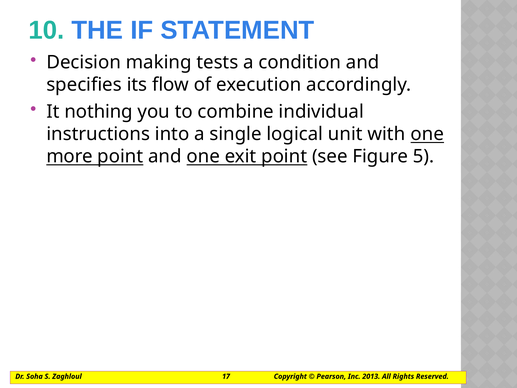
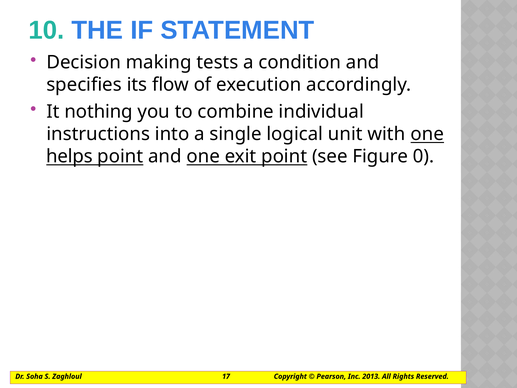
more: more -> helps
5: 5 -> 0
